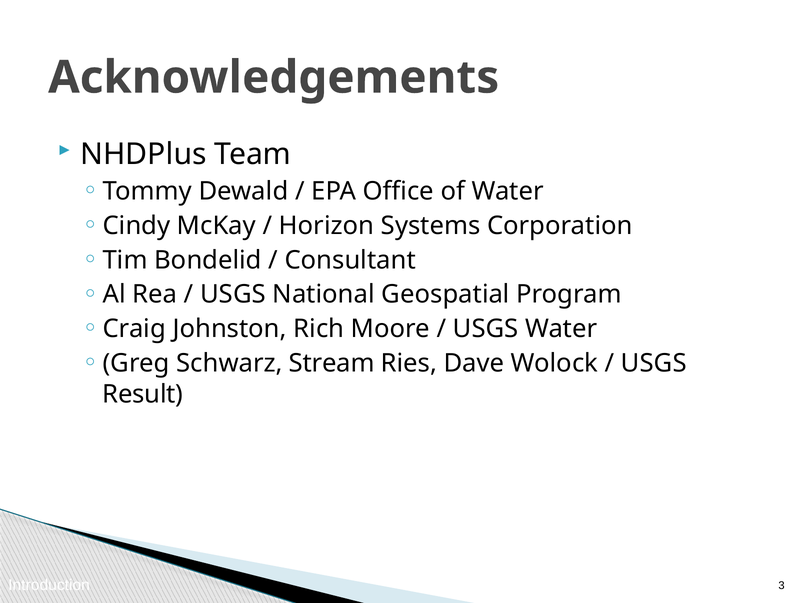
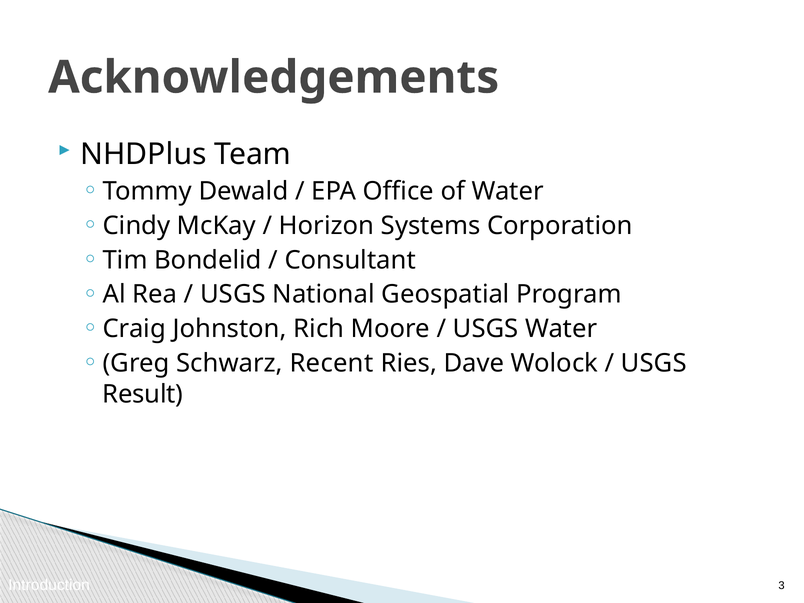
Stream: Stream -> Recent
